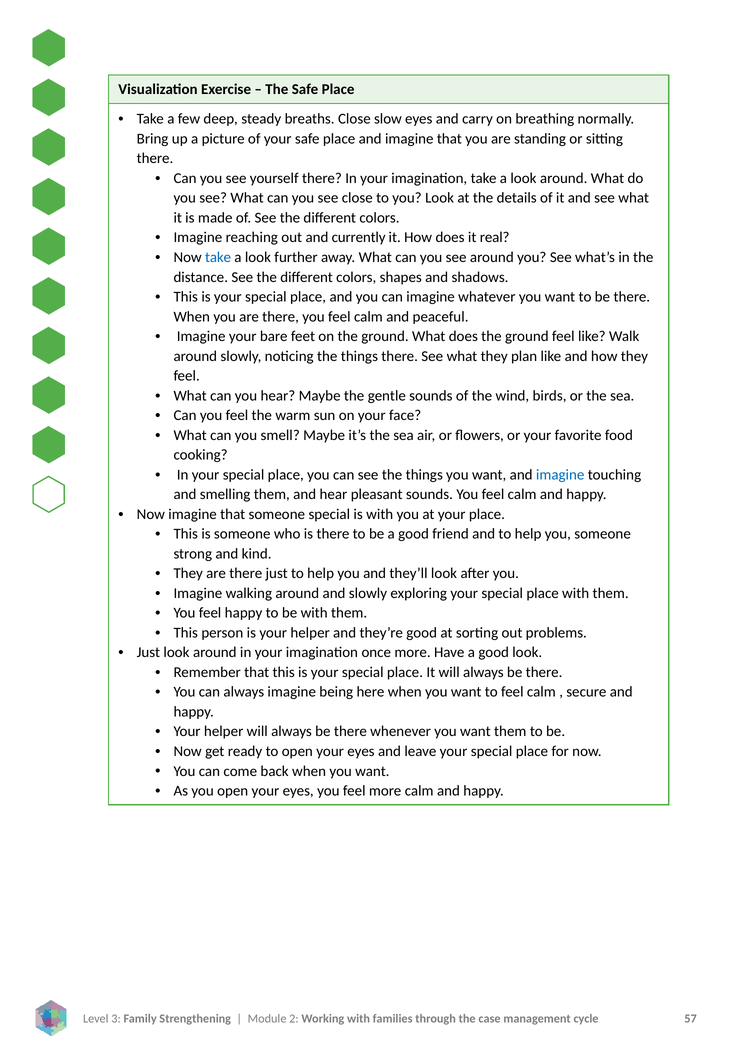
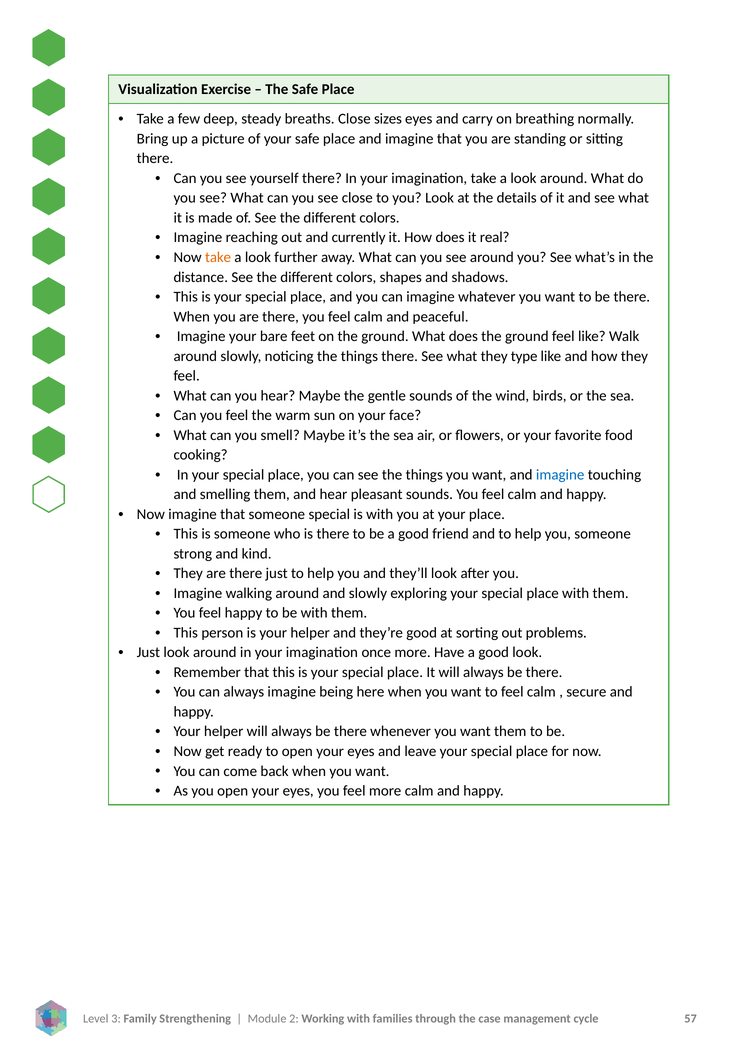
slow: slow -> sizes
take at (218, 257) colour: blue -> orange
plan: plan -> type
